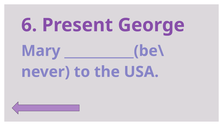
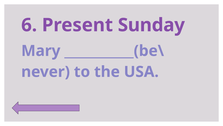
George: George -> Sunday
